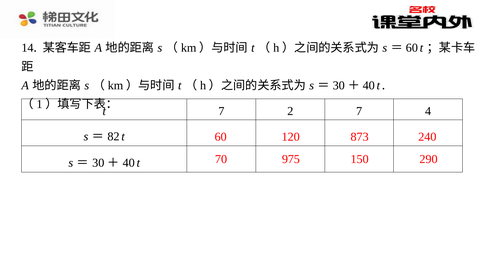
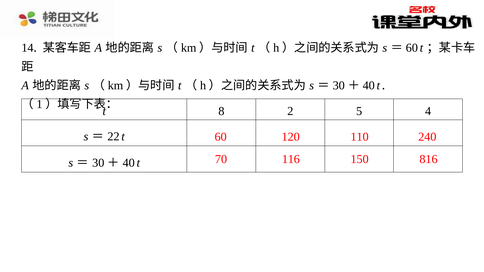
7 at (221, 111): 7 -> 8
2 7: 7 -> 5
82: 82 -> 22
873: 873 -> 110
975: 975 -> 116
290: 290 -> 816
